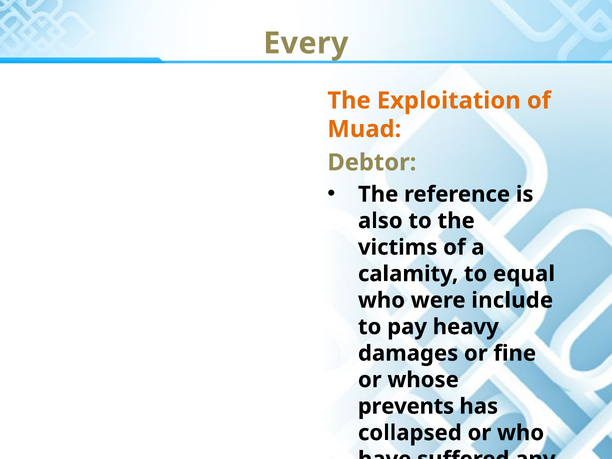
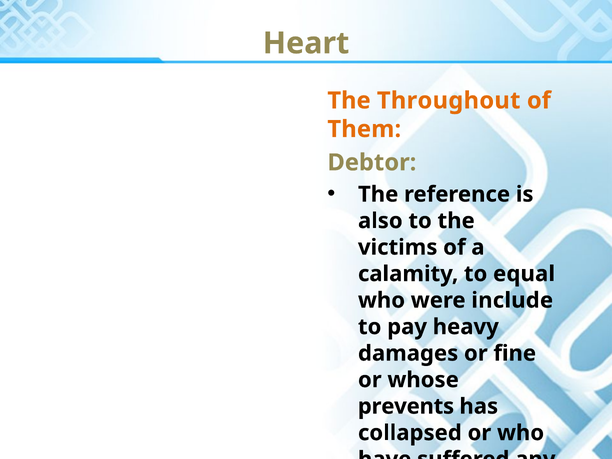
Every: Every -> Heart
Exploitation: Exploitation -> Throughout
Muad: Muad -> Them
